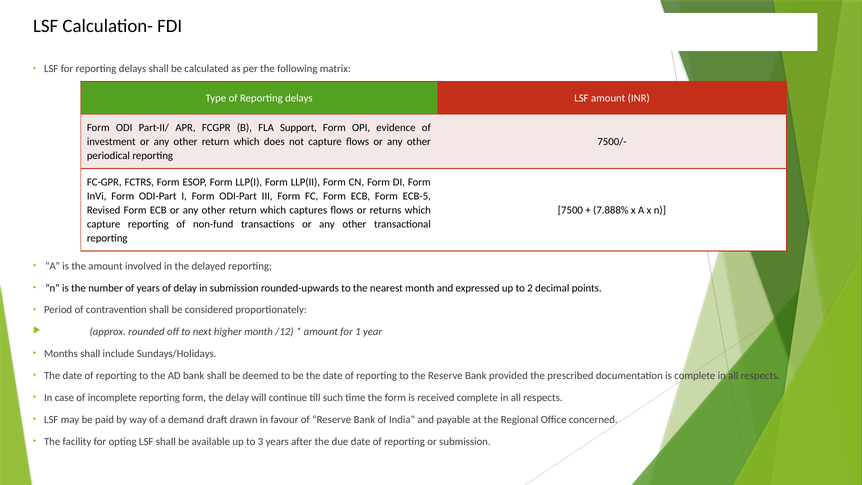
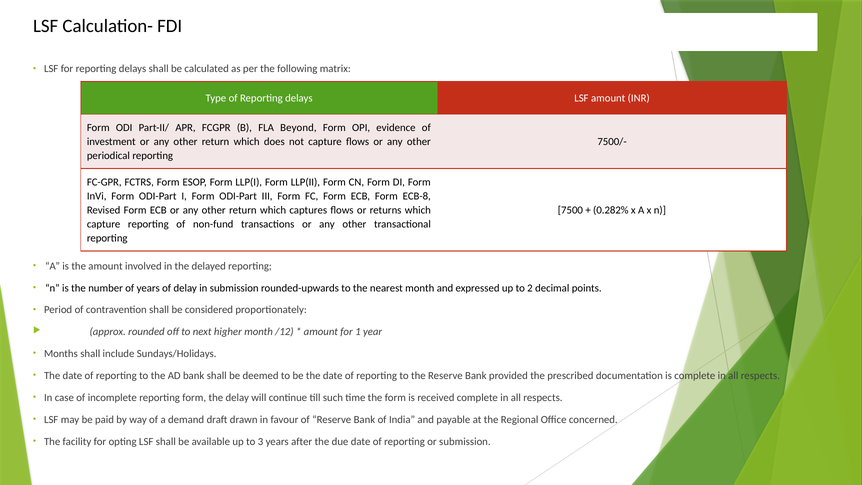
Support: Support -> Beyond
ECB-5: ECB-5 -> ECB-8
7.888%: 7.888% -> 0.282%
